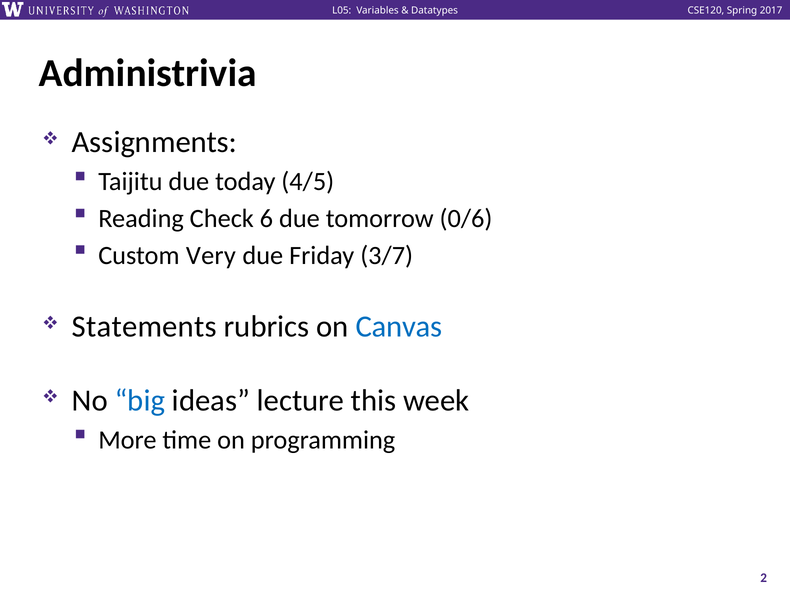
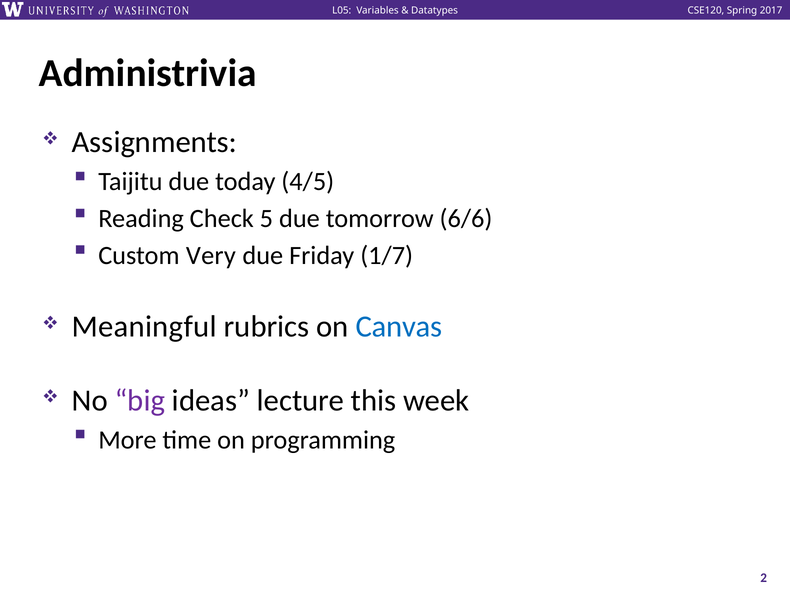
6: 6 -> 5
0/6: 0/6 -> 6/6
3/7: 3/7 -> 1/7
Statements: Statements -> Meaningful
big colour: blue -> purple
